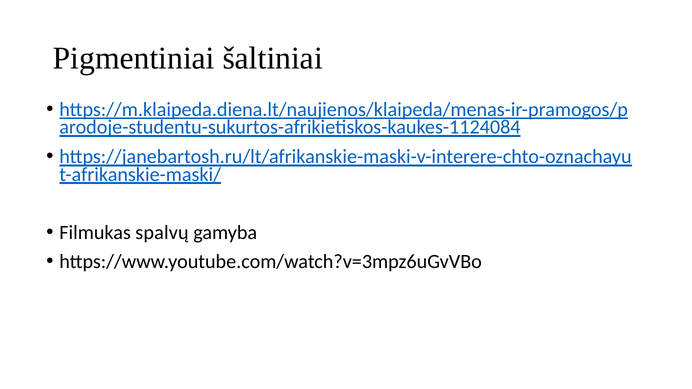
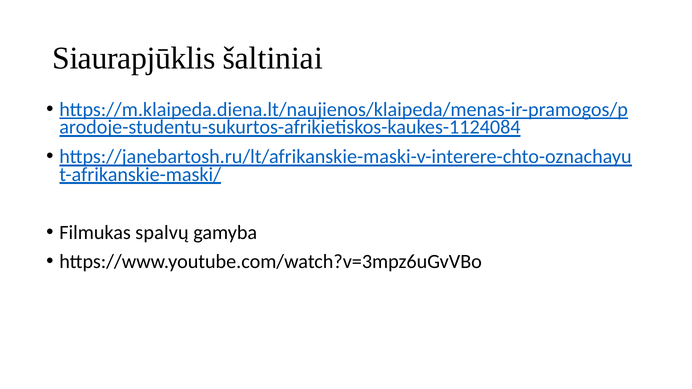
Pigmentiniai: Pigmentiniai -> Siaurapjūklis
